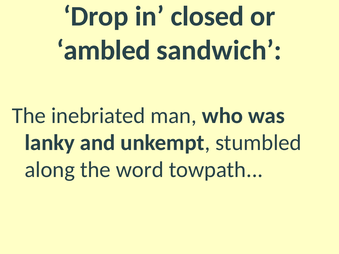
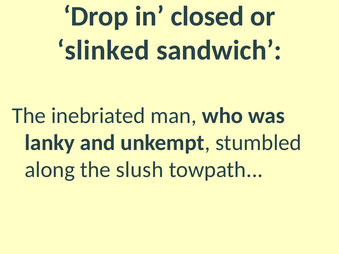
ambled: ambled -> slinked
word: word -> slush
